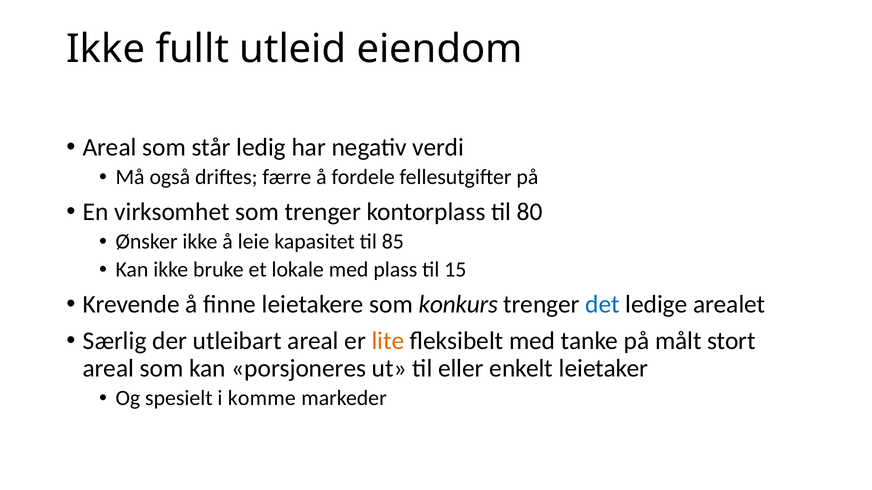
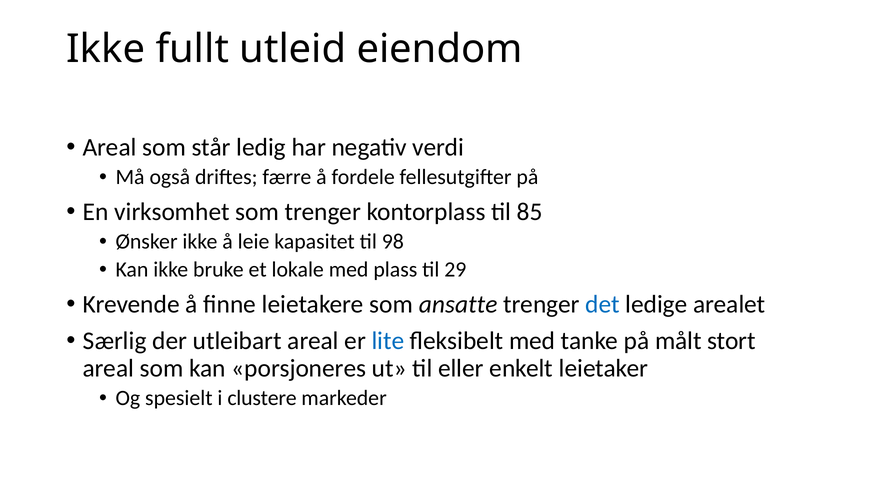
80: 80 -> 85
85: 85 -> 98
15: 15 -> 29
konkurs: konkurs -> ansatte
lite colour: orange -> blue
komme: komme -> clustere
